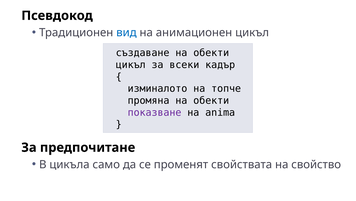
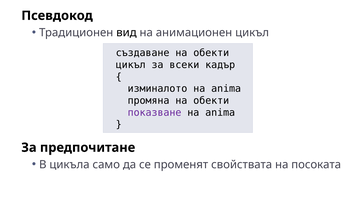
вид colour: blue -> black
топче at (226, 88): топче -> anima
свойство: свойство -> посоката
